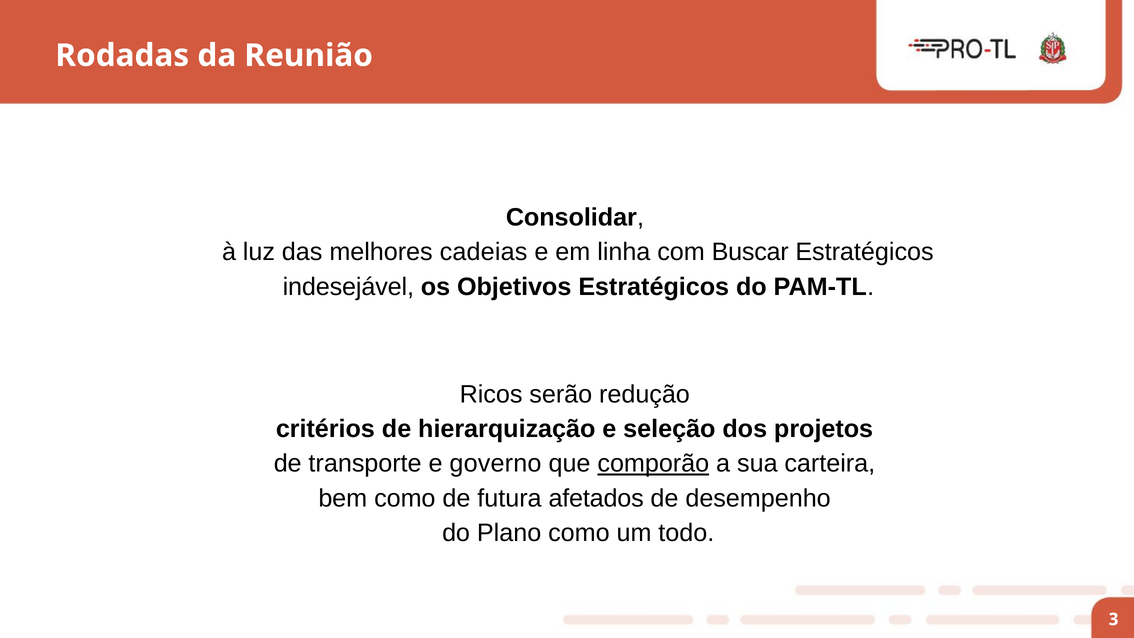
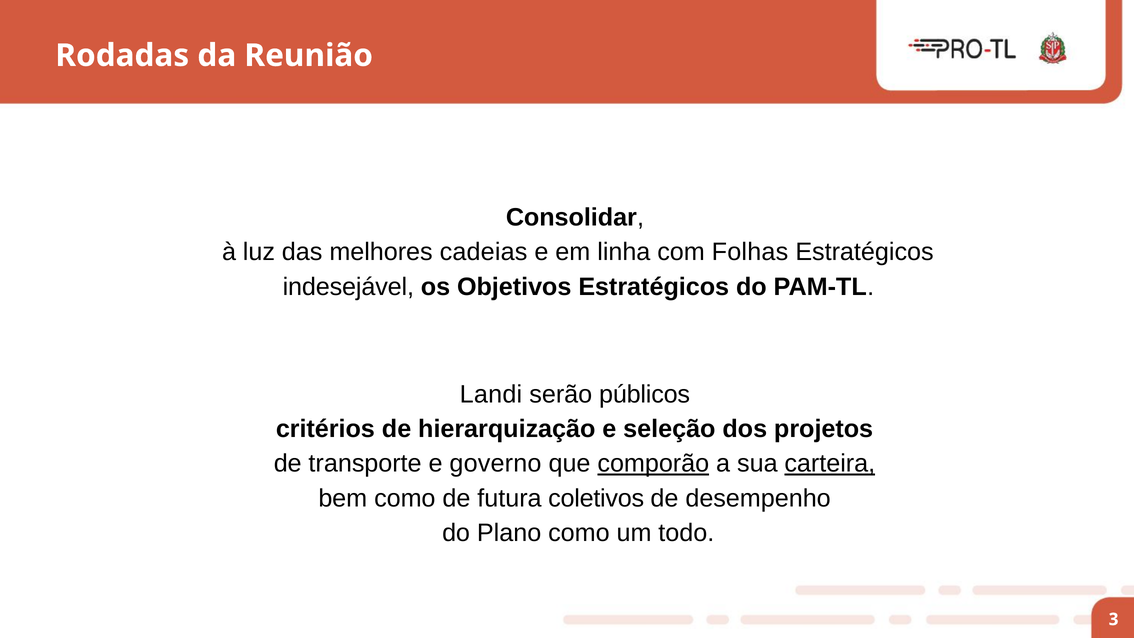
Buscar: Buscar -> Folhas
Ricos: Ricos -> Landi
redução: redução -> públicos
carteira underline: none -> present
afetados: afetados -> coletivos
